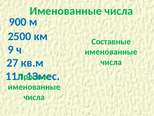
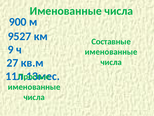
2500: 2500 -> 9527
